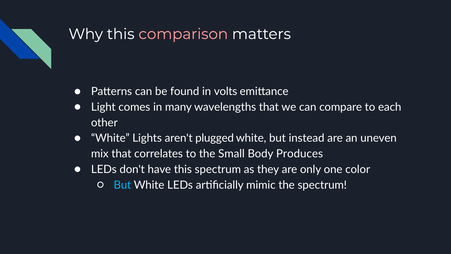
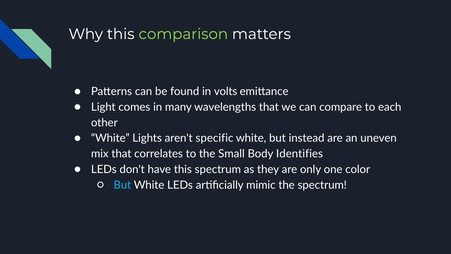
comparison colour: pink -> light green
plugged: plugged -> specific
Produces: Produces -> Identifies
